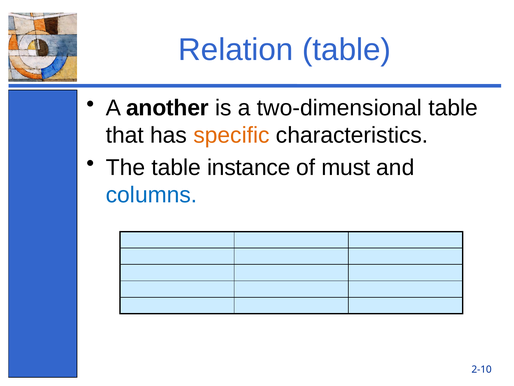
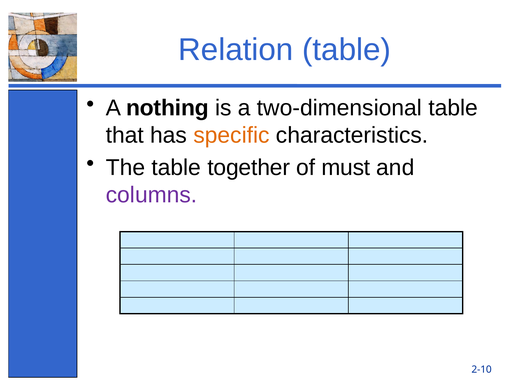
another: another -> nothing
instance: instance -> together
columns colour: blue -> purple
